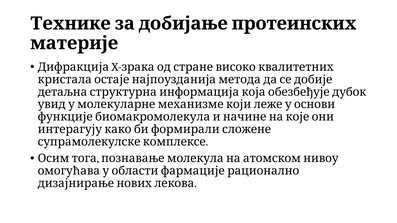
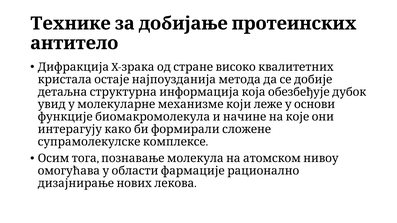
материје: материје -> антитело
